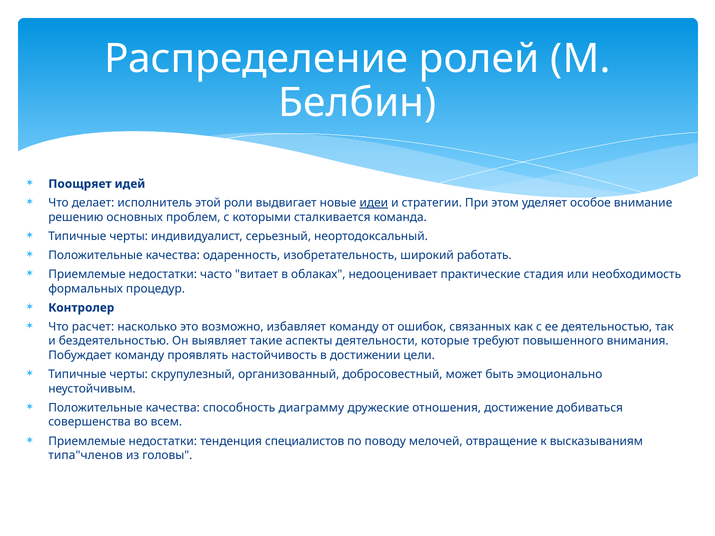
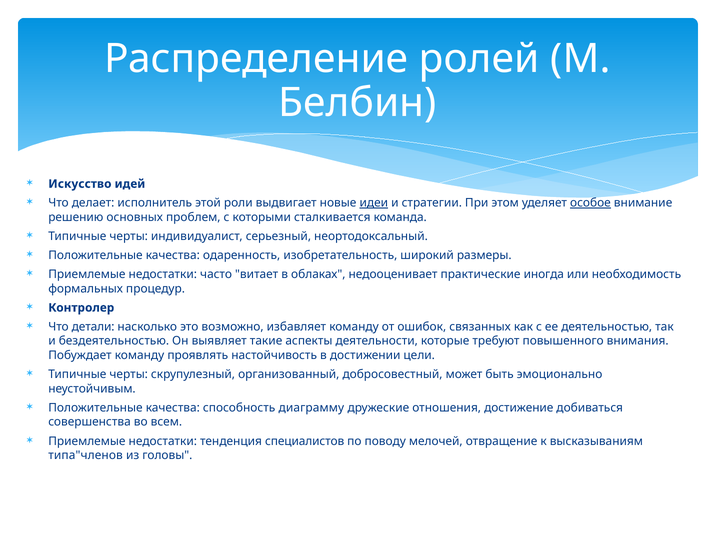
Поощряет: Поощряет -> Искусство
особое underline: none -> present
работать: работать -> размеры
стадия: стадия -> иногда
расчет: расчет -> детали
